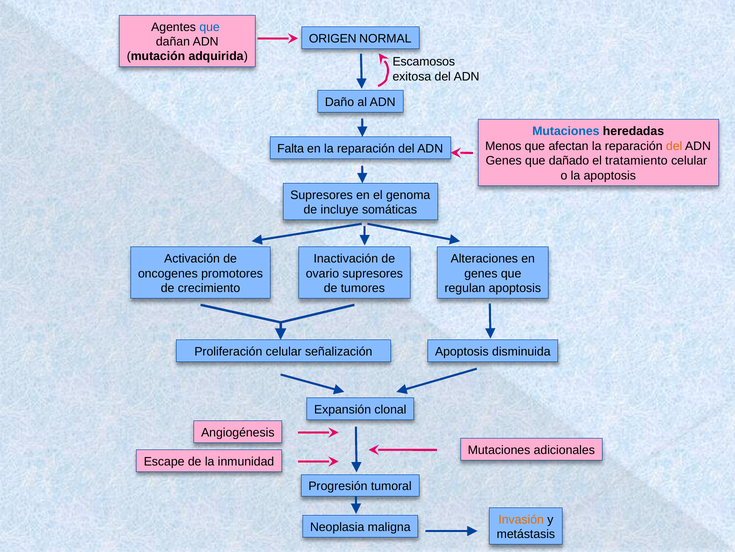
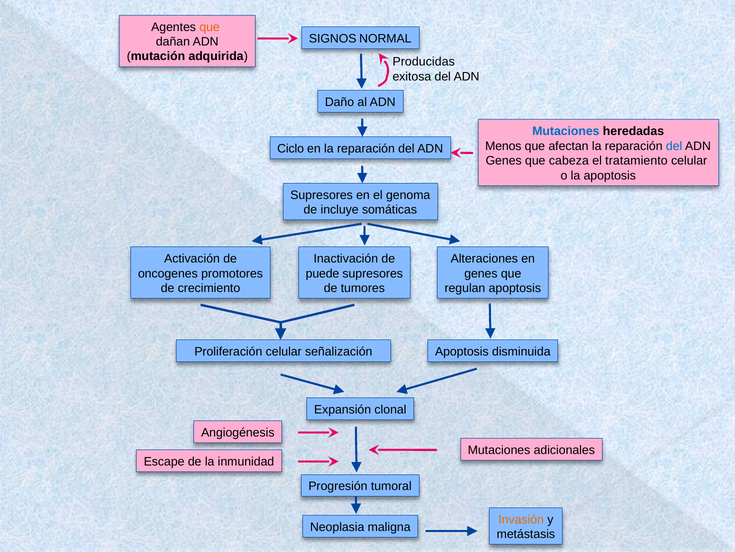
que at (210, 27) colour: blue -> orange
ORIGEN: ORIGEN -> SIGNOS
Escamosos: Escamosos -> Producidas
del at (674, 146) colour: orange -> blue
Falta: Falta -> Ciclo
dañado: dañado -> cabeza
ovario: ovario -> puede
